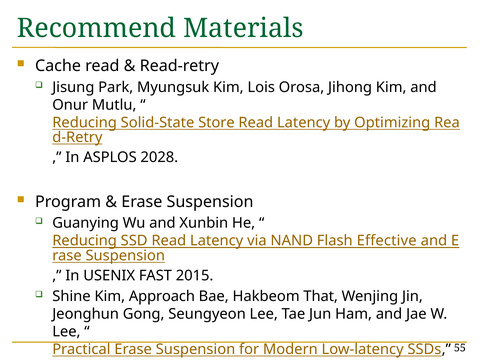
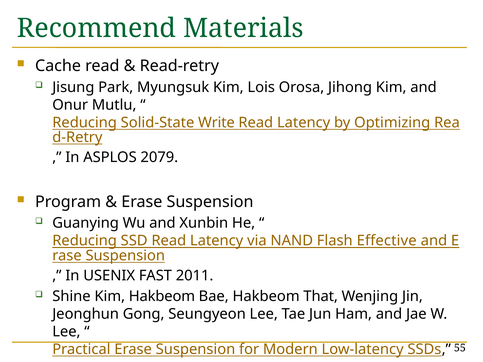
Store: Store -> Write
2028: 2028 -> 2079
2015: 2015 -> 2011
Kim Approach: Approach -> Hakbeom
